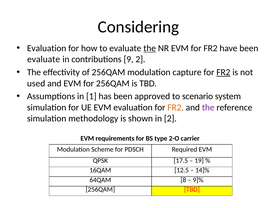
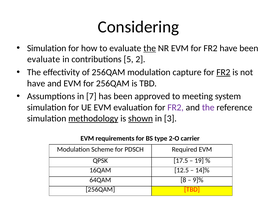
Evaluation at (47, 48): Evaluation -> Simulation
9: 9 -> 5
used at (36, 83): used -> have
1: 1 -> 7
scenario: scenario -> meeting
FR2 at (176, 107) colour: orange -> purple
methodology underline: none -> present
shown underline: none -> present
in 2: 2 -> 3
